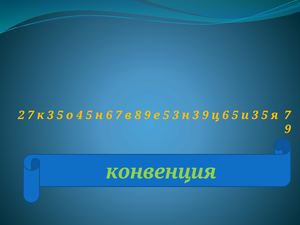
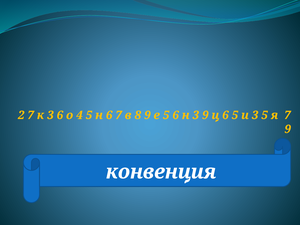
к 3 5: 5 -> 6
5 3: 3 -> 6
конвенция colour: light green -> white
